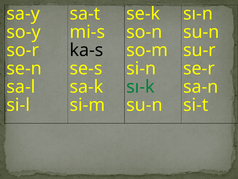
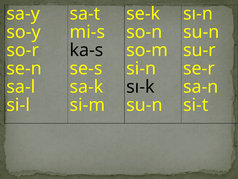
sı-k colour: green -> black
